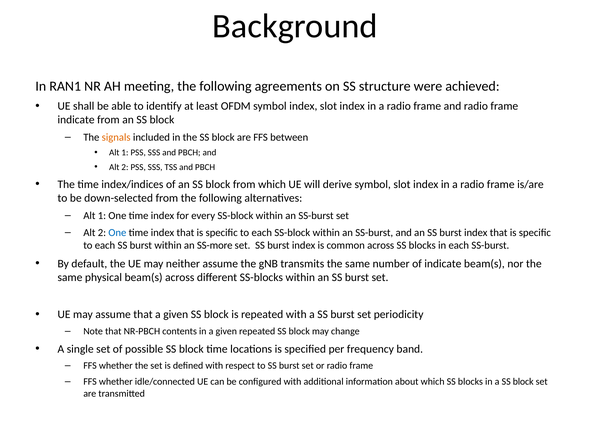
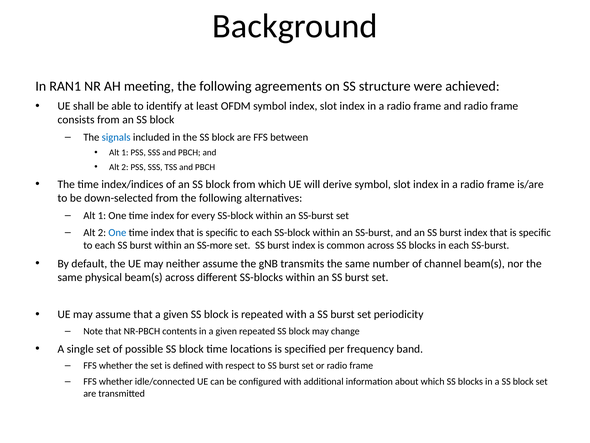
indicate at (76, 120): indicate -> consists
signals colour: orange -> blue
of indicate: indicate -> channel
